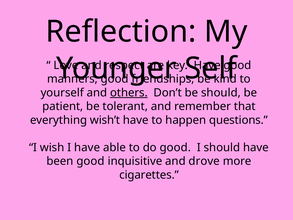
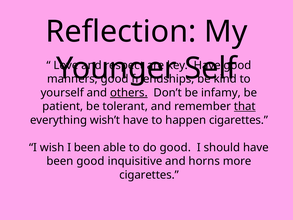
be should: should -> infamy
that underline: none -> present
happen questions: questions -> cigarettes
I have: have -> been
drove: drove -> horns
